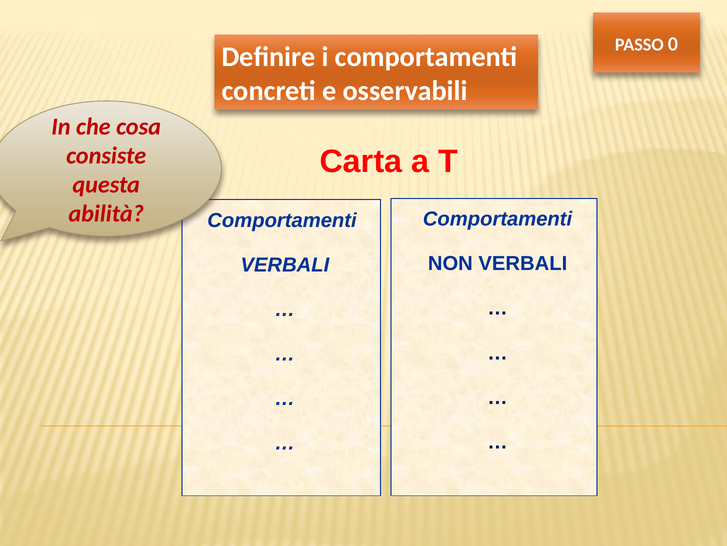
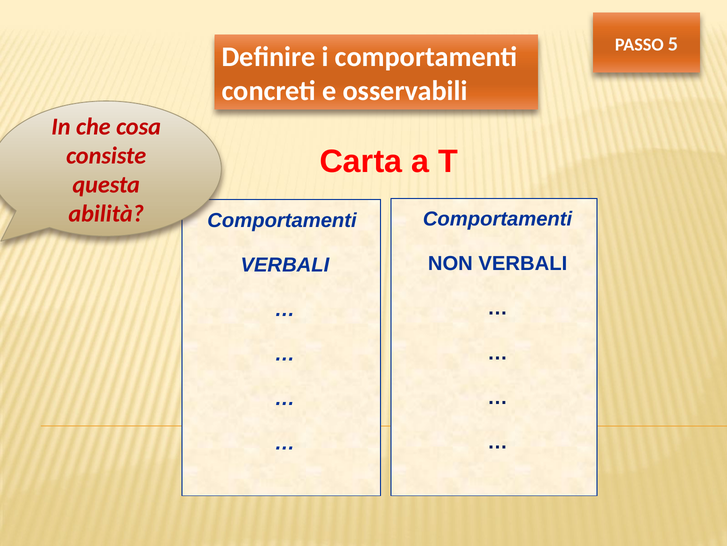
0: 0 -> 5
